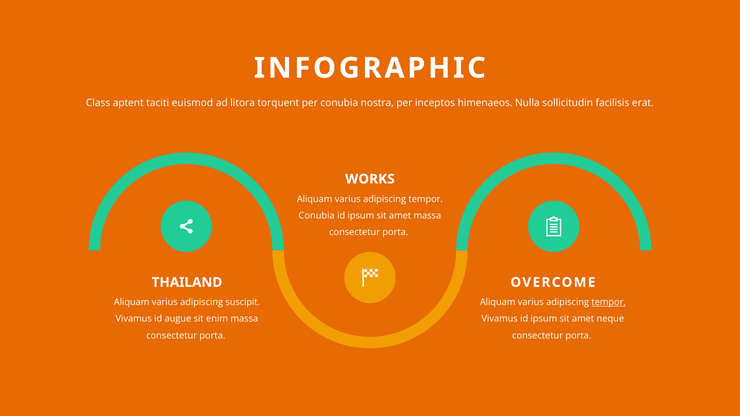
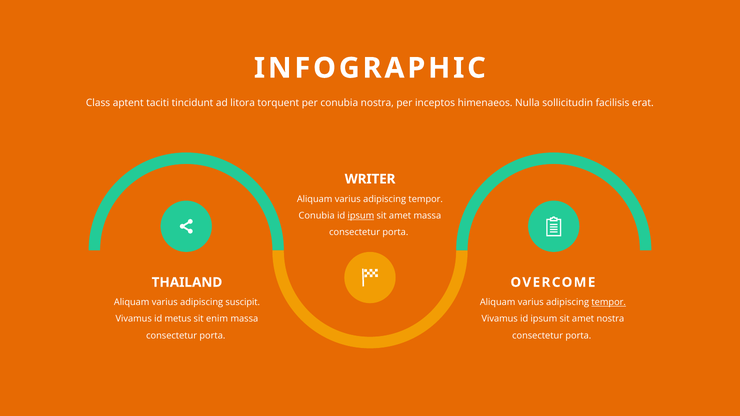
euismod: euismod -> tincidunt
WORKS: WORKS -> WRITER
ipsum at (361, 216) underline: none -> present
augue: augue -> metus
amet neque: neque -> nostra
